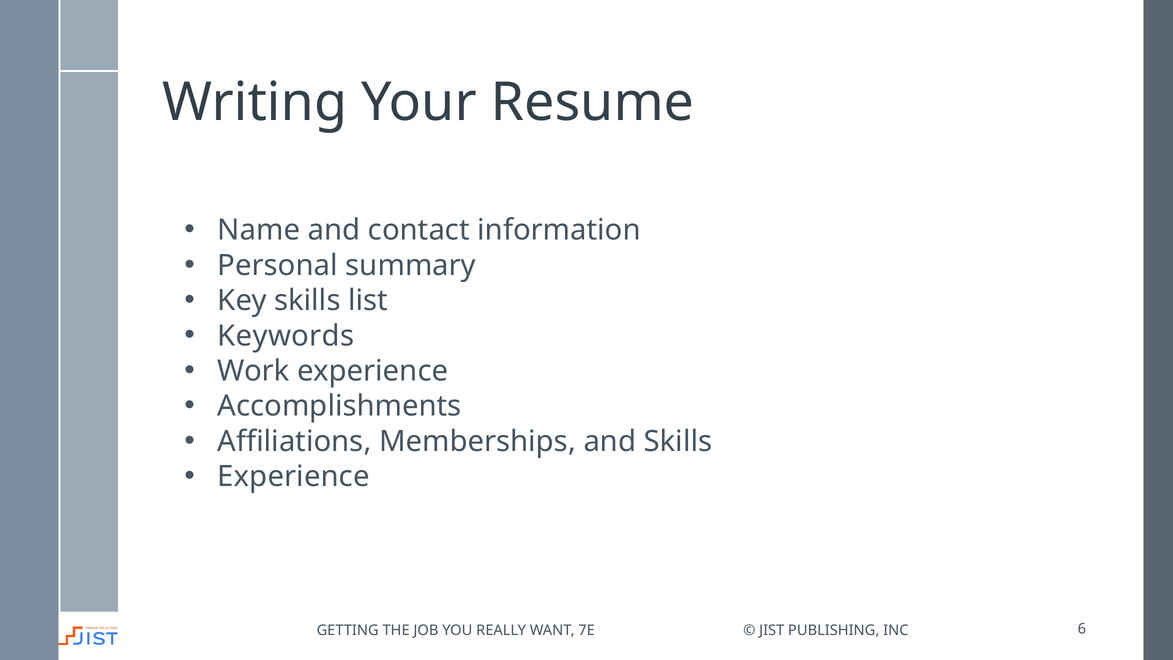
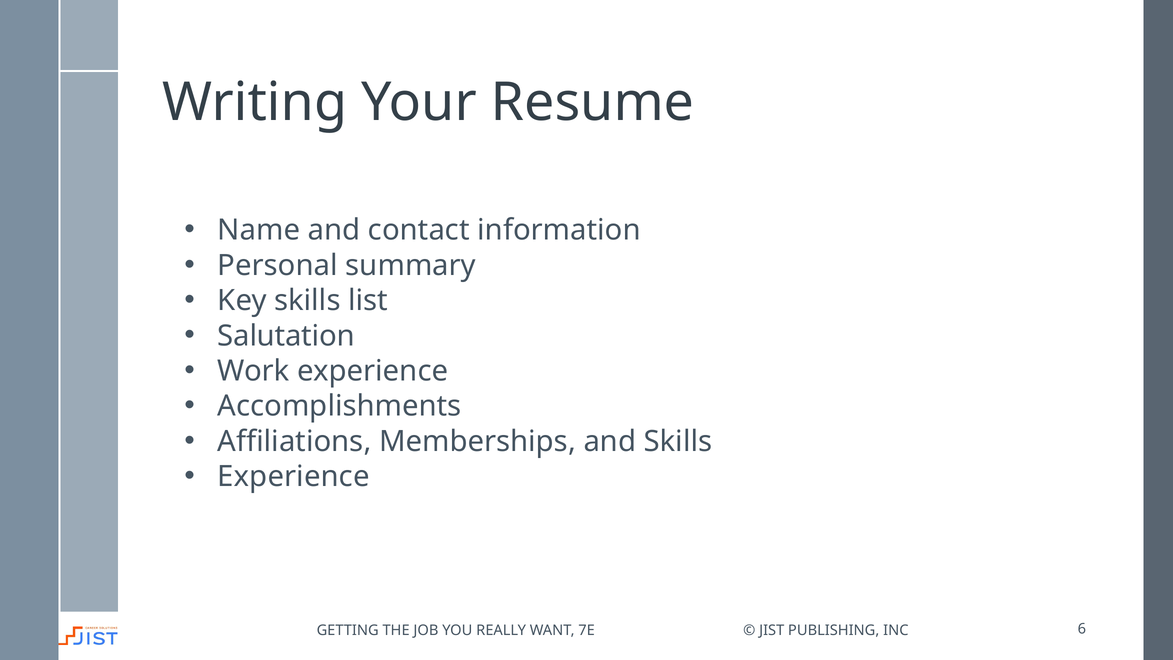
Keywords: Keywords -> Salutation
